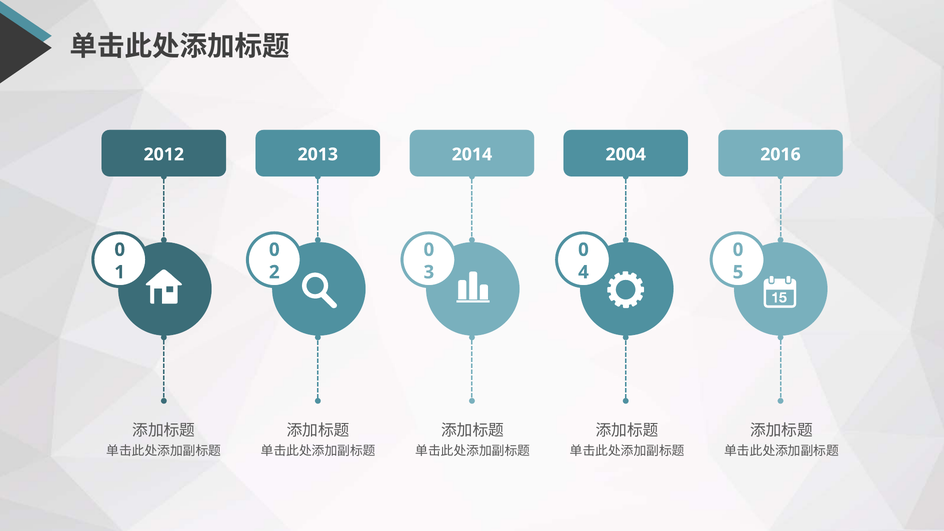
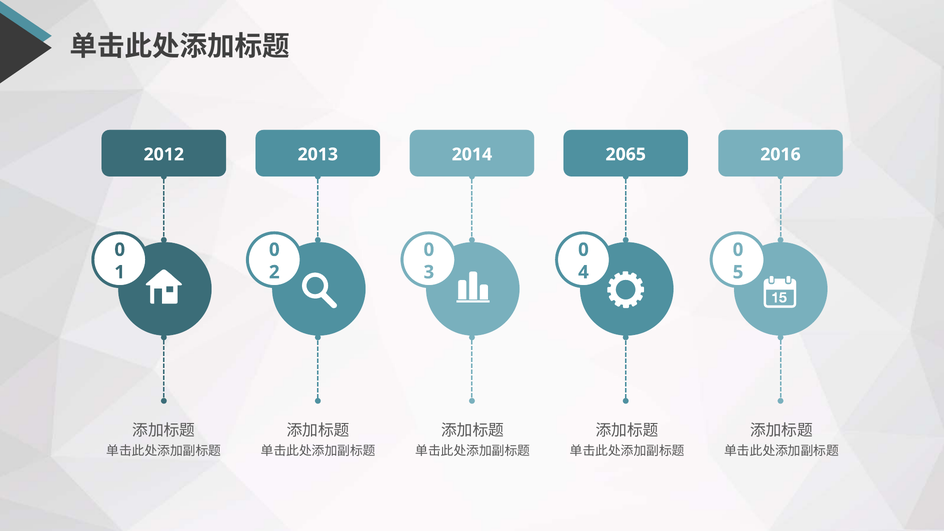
2004: 2004 -> 2065
